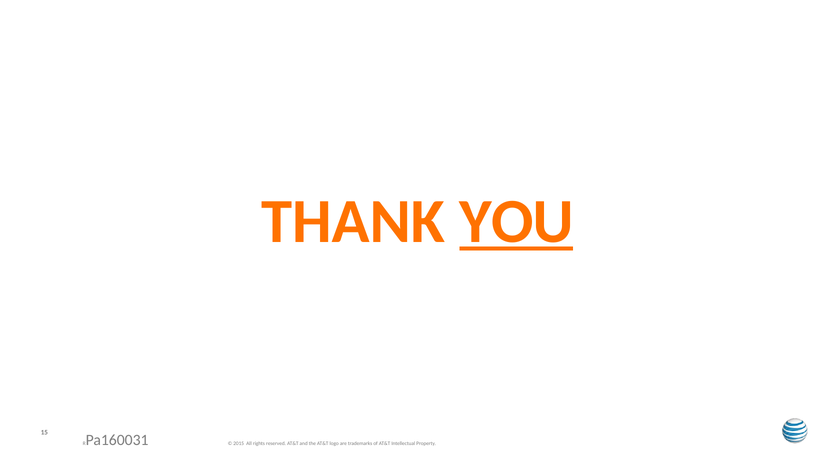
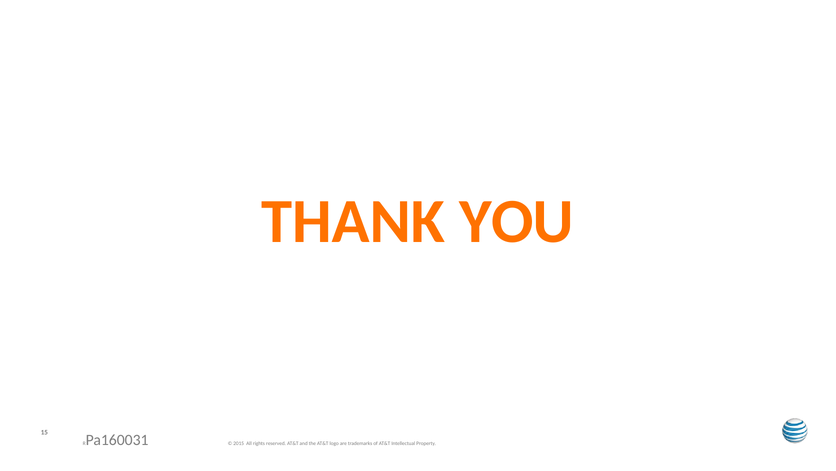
YOU underline: present -> none
